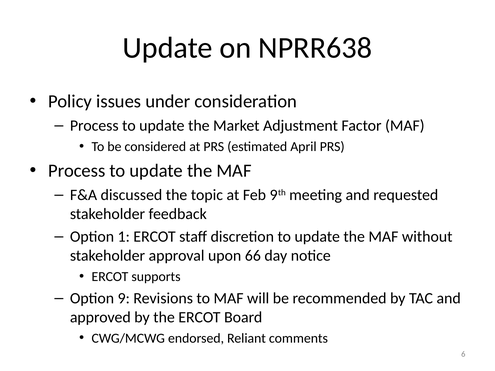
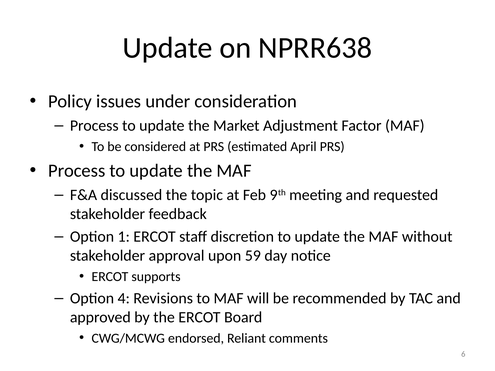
66: 66 -> 59
9: 9 -> 4
